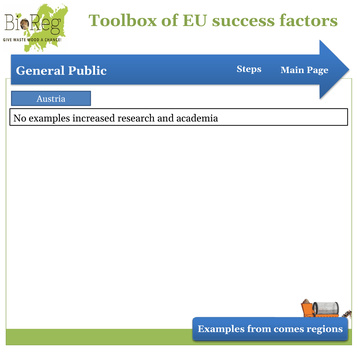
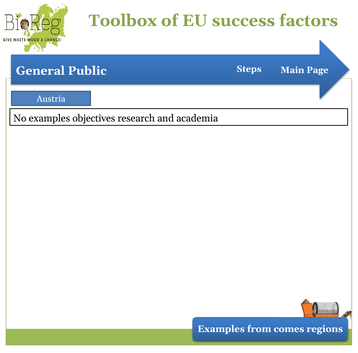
increased: increased -> objectives
